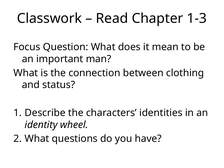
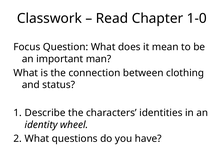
1-3: 1-3 -> 1-0
